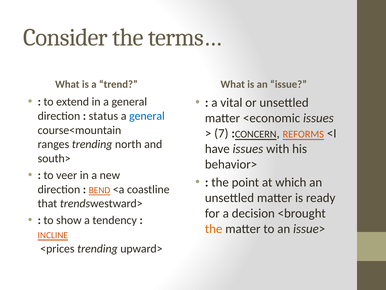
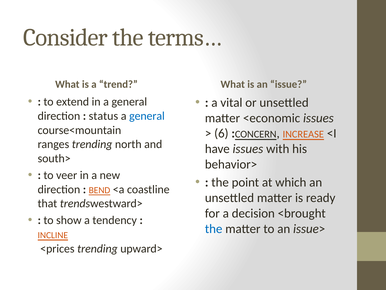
7: 7 -> 6
REFORMS: REFORMS -> INCREASE
the at (214, 228) colour: orange -> blue
